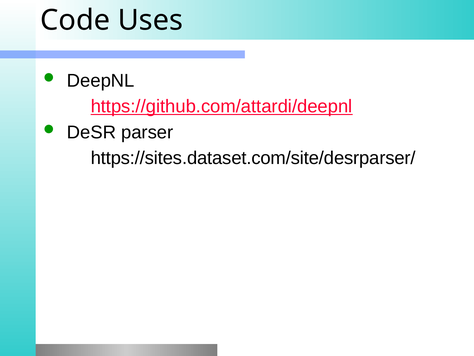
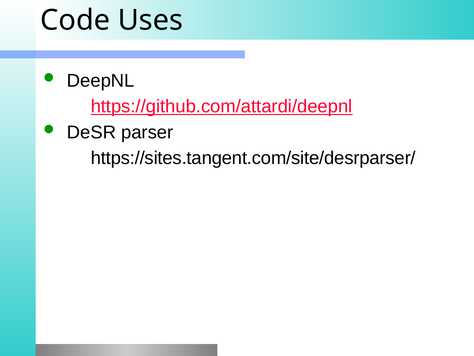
https://sites.dataset.com/site/desrparser/: https://sites.dataset.com/site/desrparser/ -> https://sites.tangent.com/site/desrparser/
